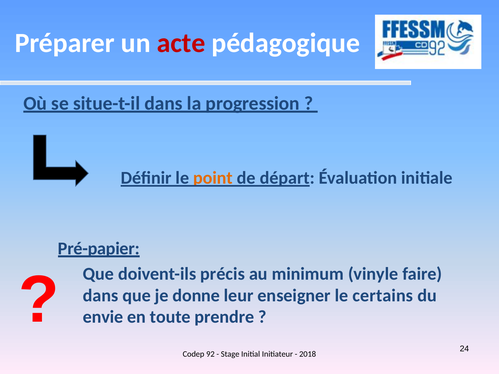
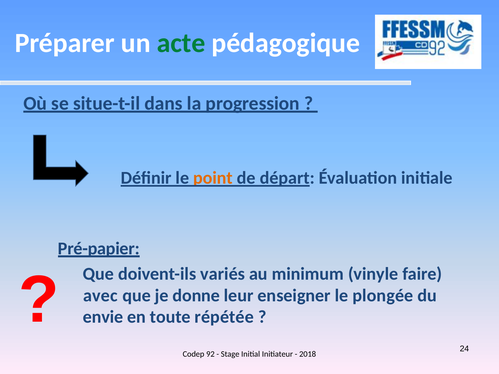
acte colour: red -> green
précis: précis -> variés
dans at (101, 296): dans -> avec
certains: certains -> plongée
prendre: prendre -> répétée
